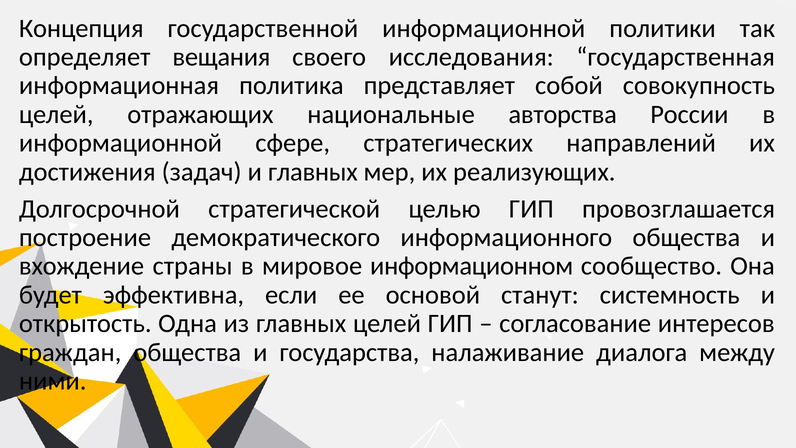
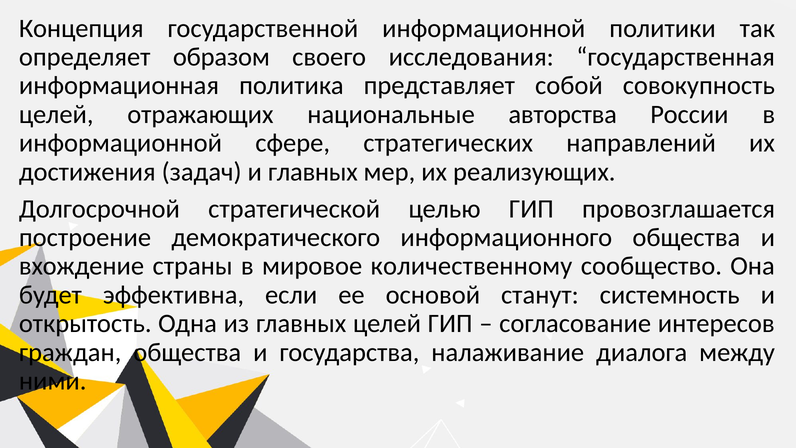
вещания: вещания -> образом
информационном: информационном -> количественному
